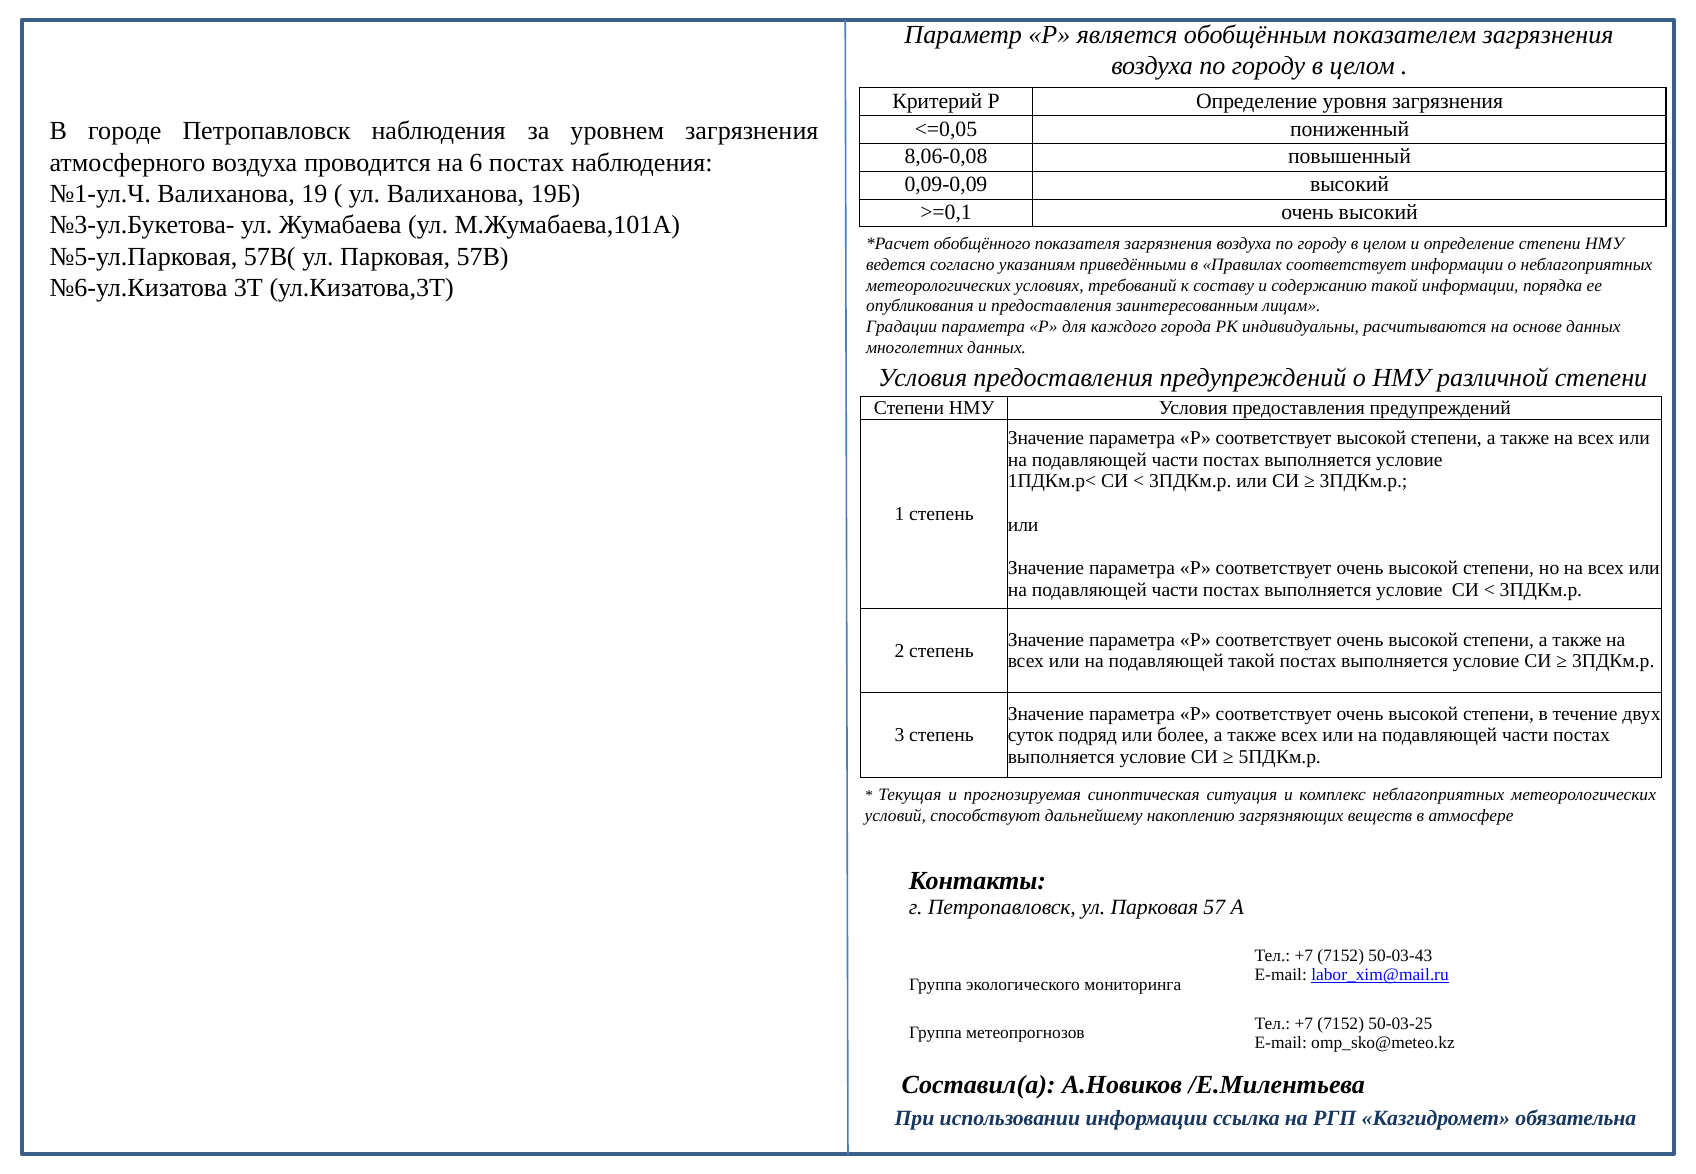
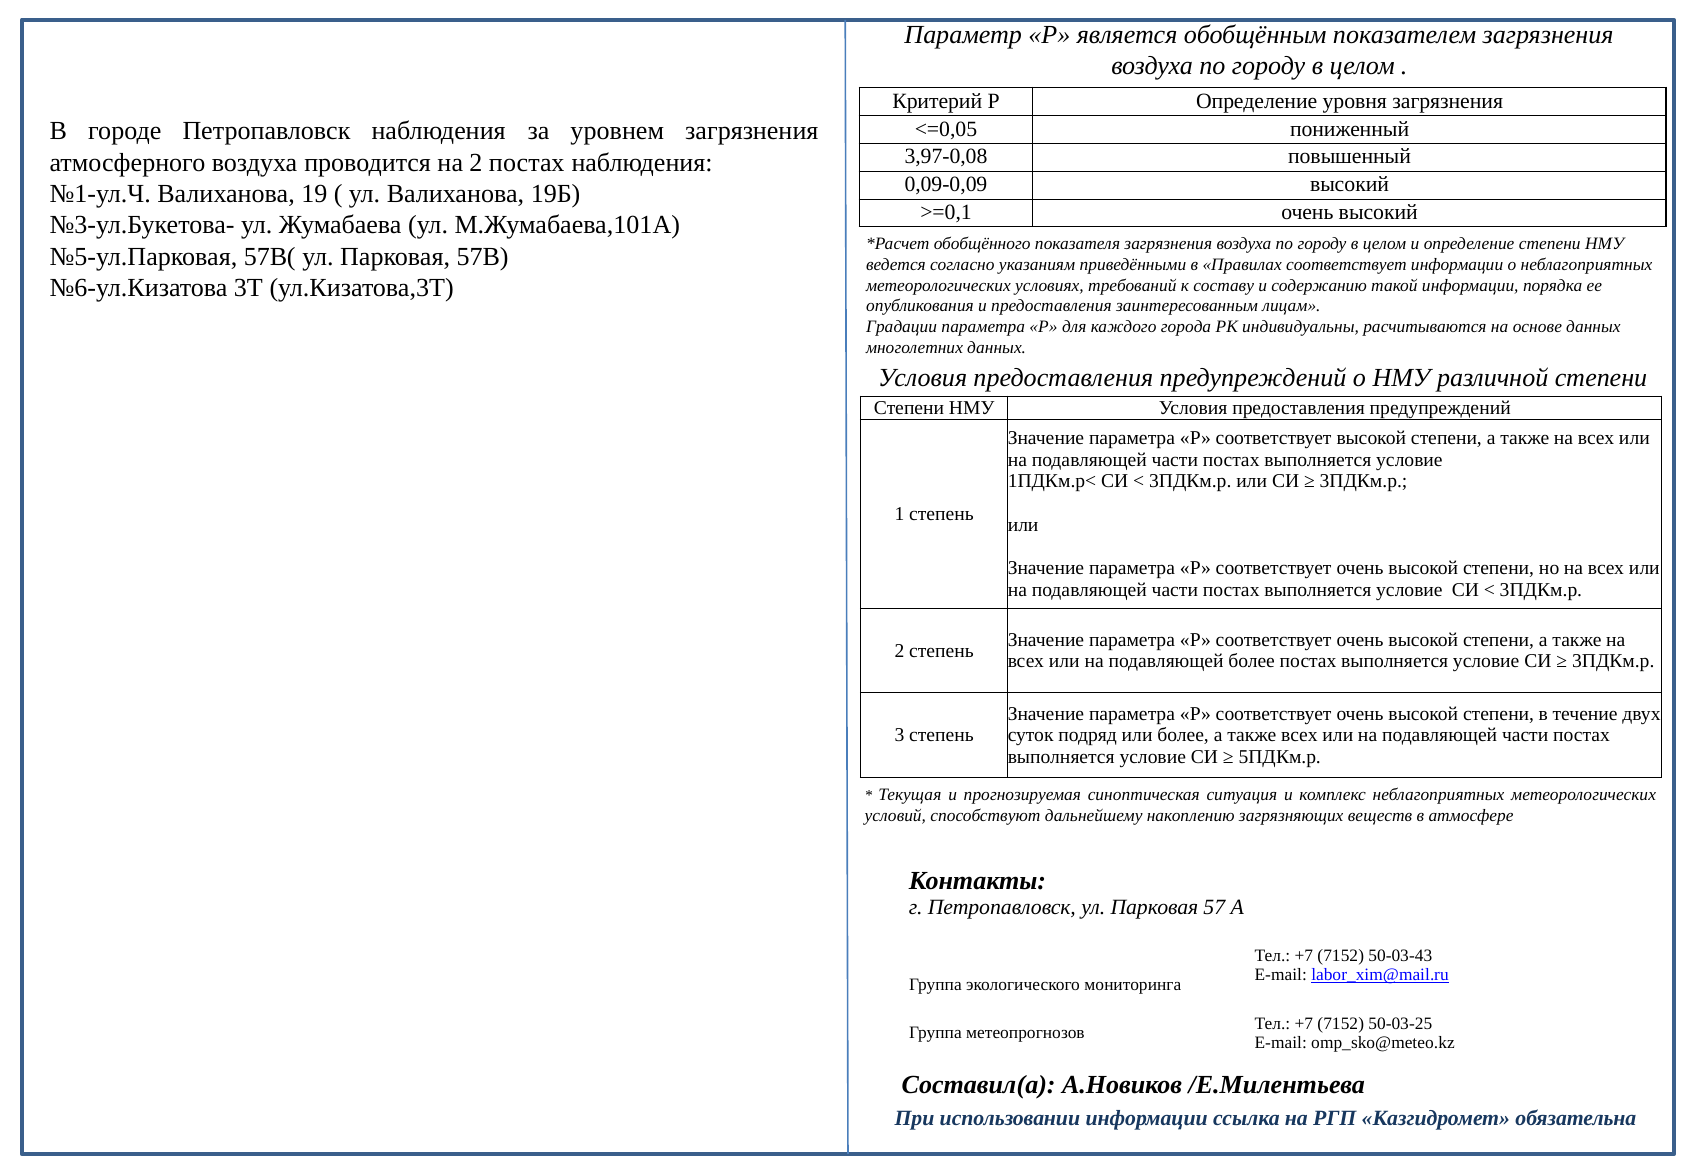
8,06-0,08: 8,06-0,08 -> 3,97-0,08
на 6: 6 -> 2
подавляющей такой: такой -> более
